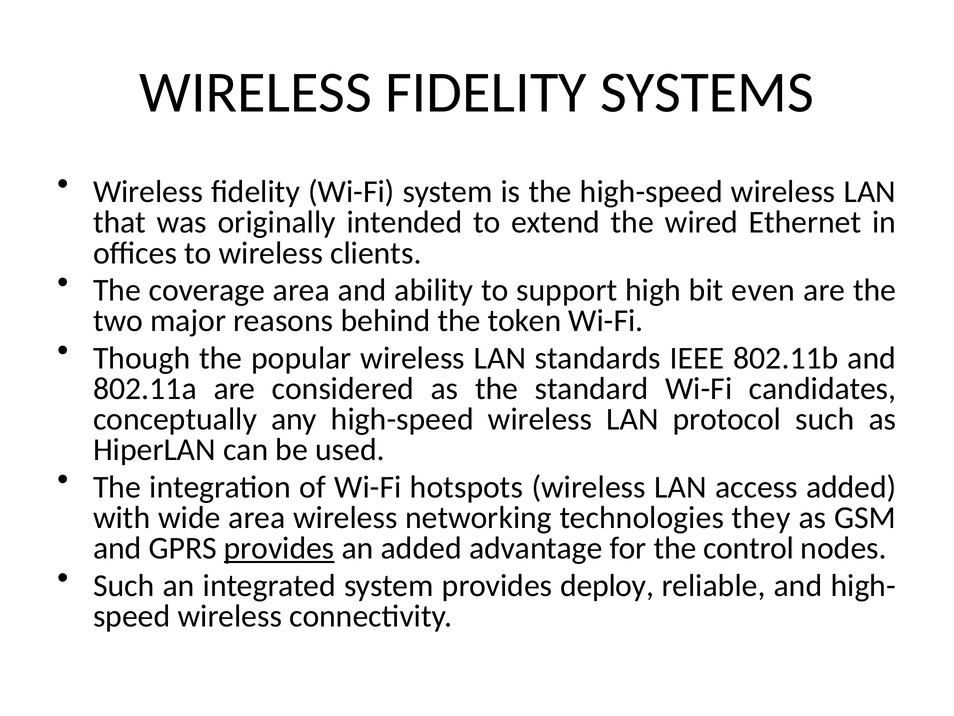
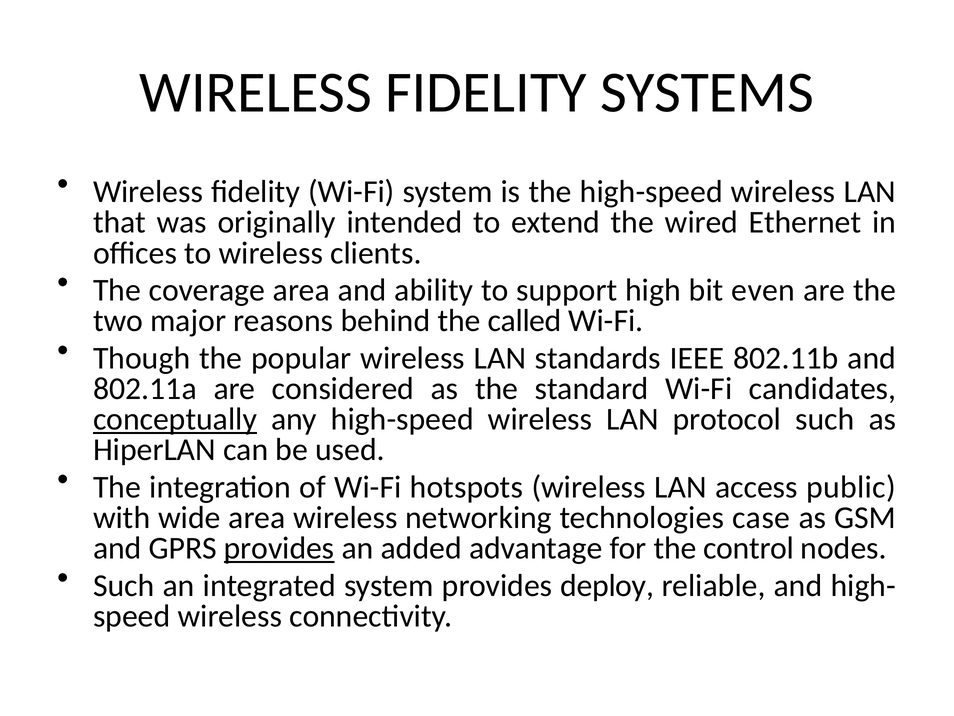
token: token -> called
conceptually underline: none -> present
access added: added -> public
they: they -> case
